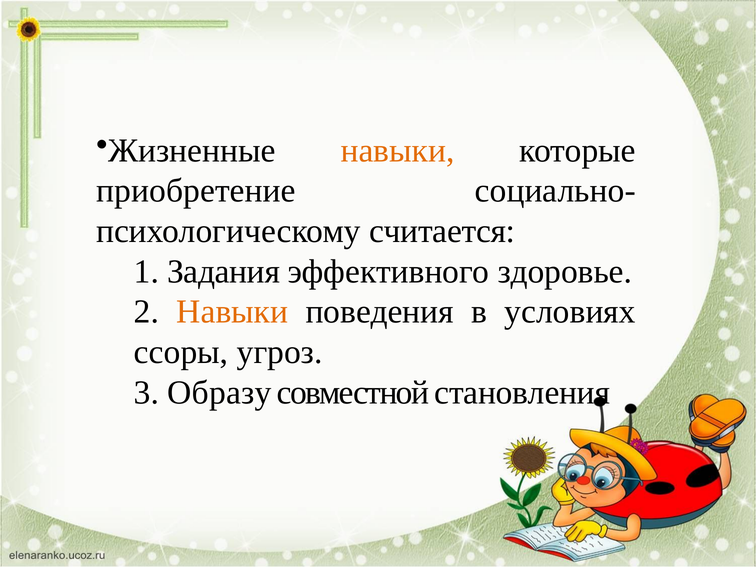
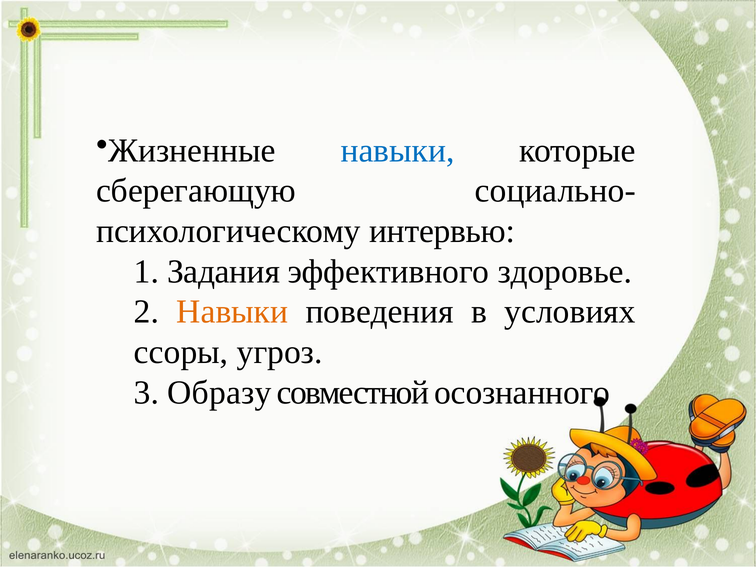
навыки at (398, 150) colour: orange -> blue
приобретение: приобретение -> сберегающую
считается: считается -> интервью
становления: становления -> осознанного
